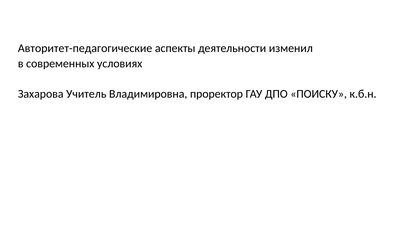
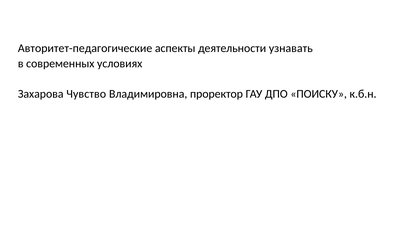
изменил: изменил -> узнавать
Учитель: Учитель -> Чувство
